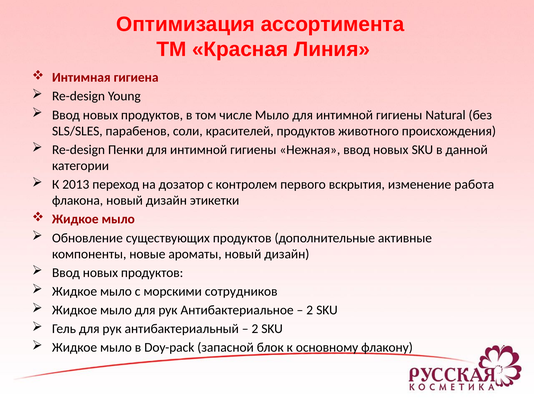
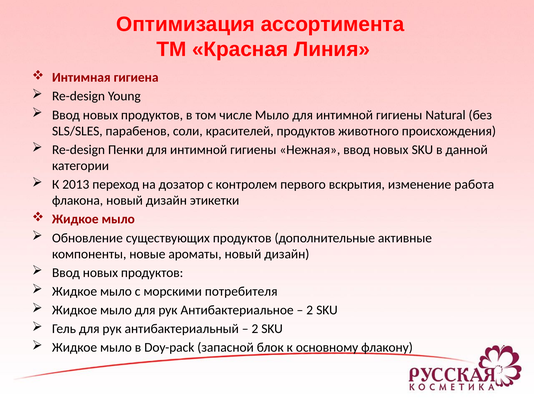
сотрудников: сотрудников -> потребителя
